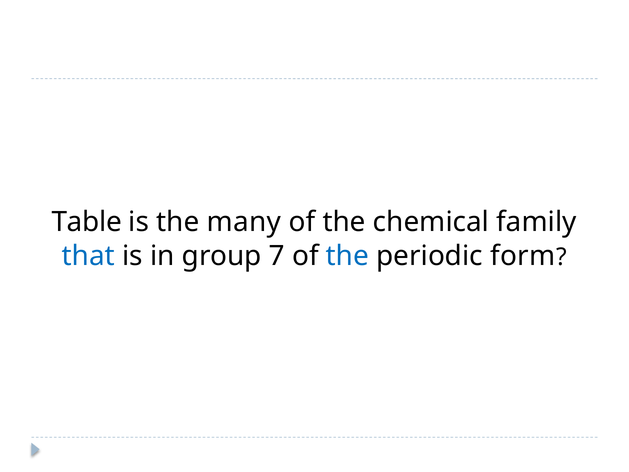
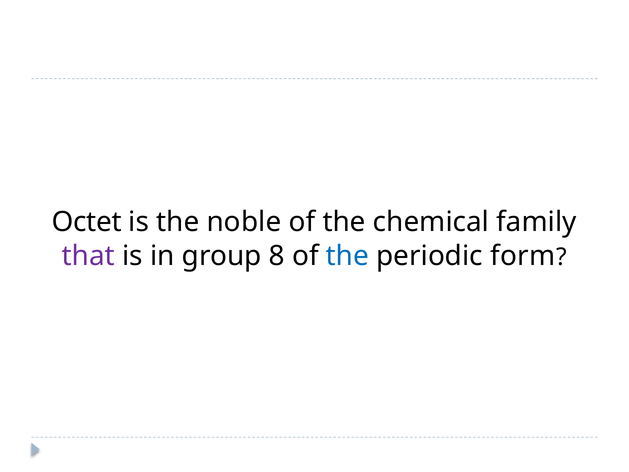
Table: Table -> Octet
many: many -> noble
that colour: blue -> purple
7: 7 -> 8
